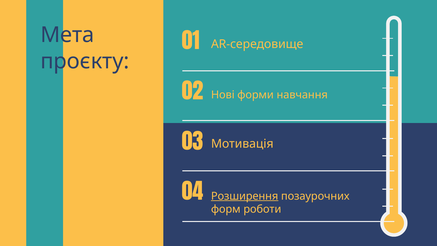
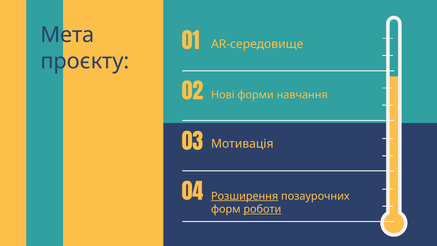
роботи underline: none -> present
